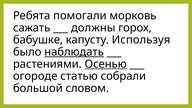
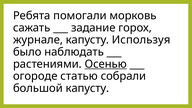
должны: должны -> задание
бабушке: бабушке -> журнале
наблюдать underline: present -> none
большой словом: словом -> капусту
